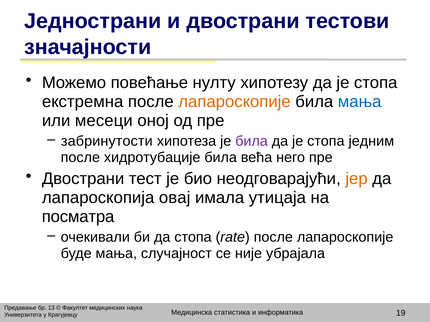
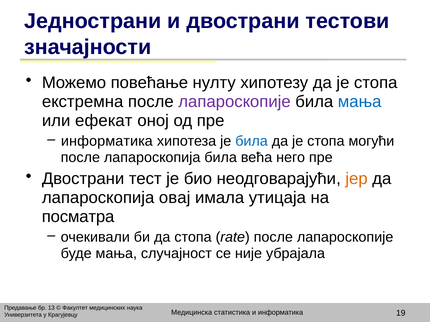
лапароскопије at (235, 102) colour: orange -> purple
месеци: месеци -> ефекат
забринутости at (107, 141): забринутости -> информатика
била at (252, 141) colour: purple -> blue
једним: једним -> могући
после хидротубације: хидротубације -> лапароскопија
